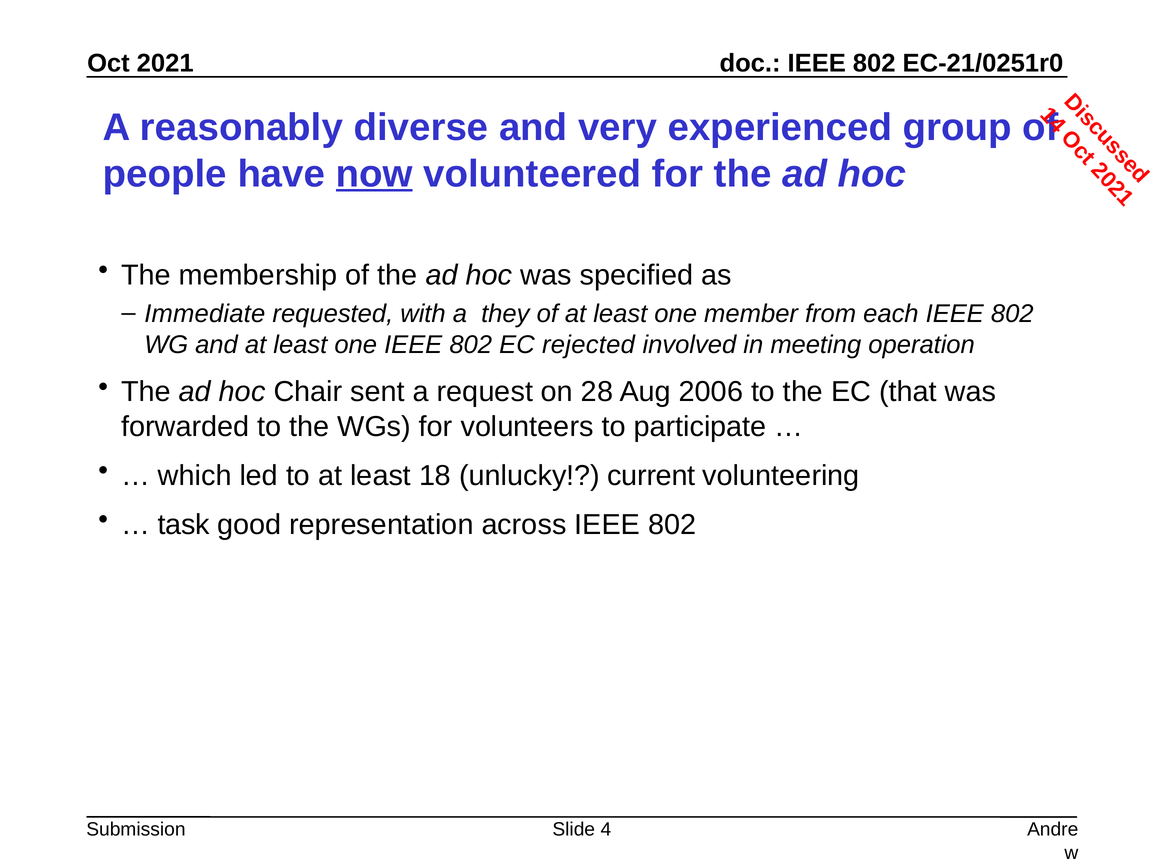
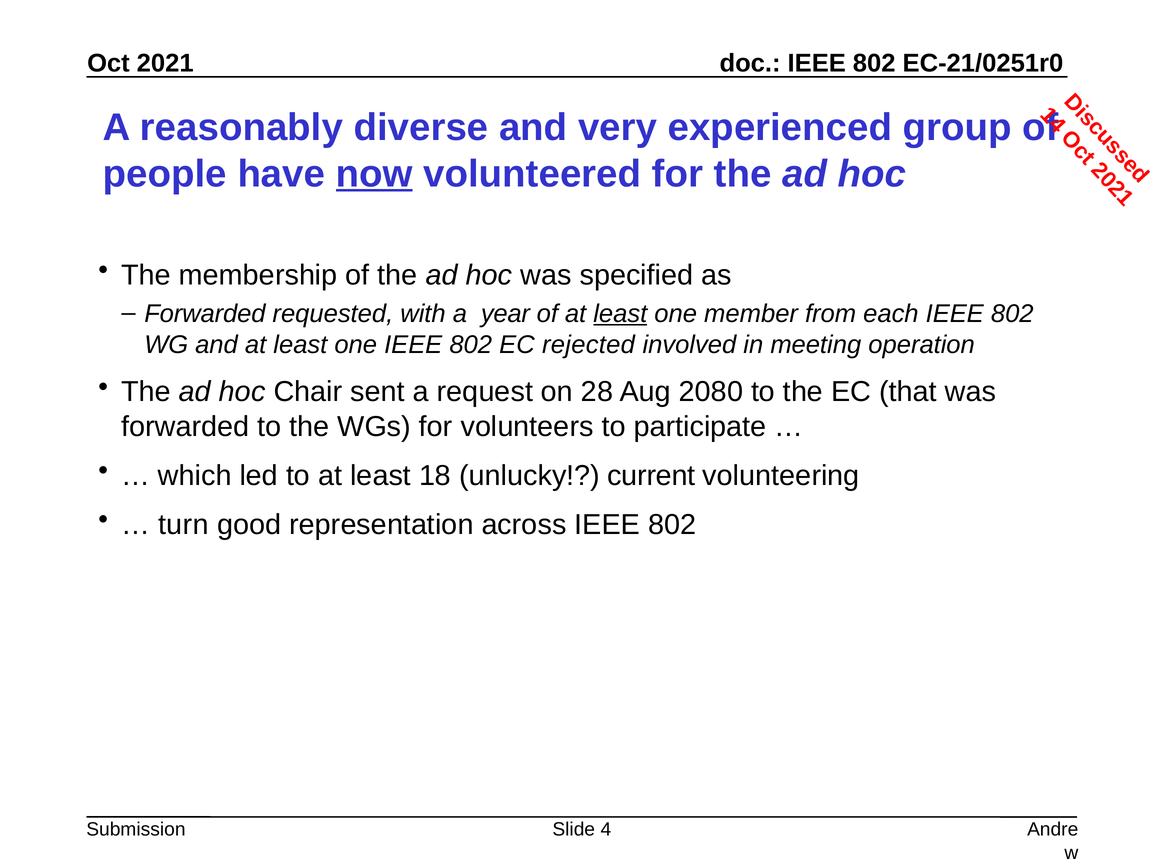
Immediate at (205, 314): Immediate -> Forwarded
they: they -> year
least at (620, 314) underline: none -> present
2006: 2006 -> 2080
task: task -> turn
